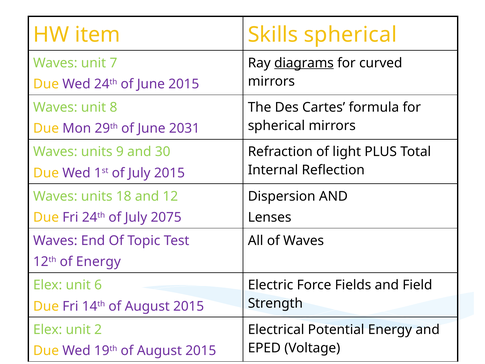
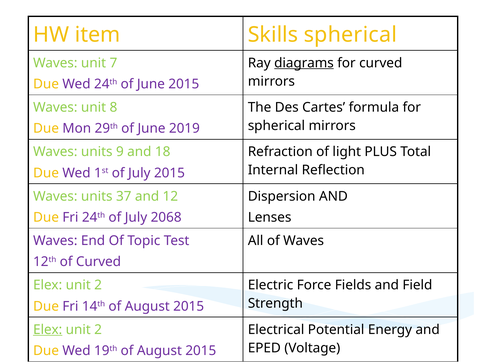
2031: 2031 -> 2019
30: 30 -> 18
18: 18 -> 37
2075: 2075 -> 2068
of Energy: Energy -> Curved
6 at (98, 285): 6 -> 2
Elex at (48, 329) underline: none -> present
